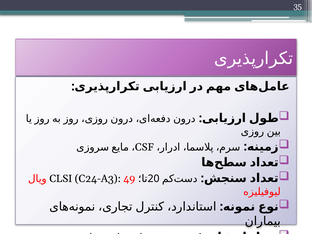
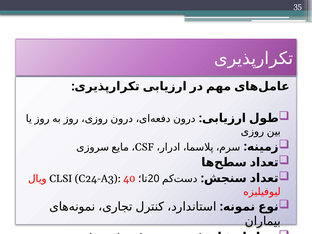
49: 49 -> 40
